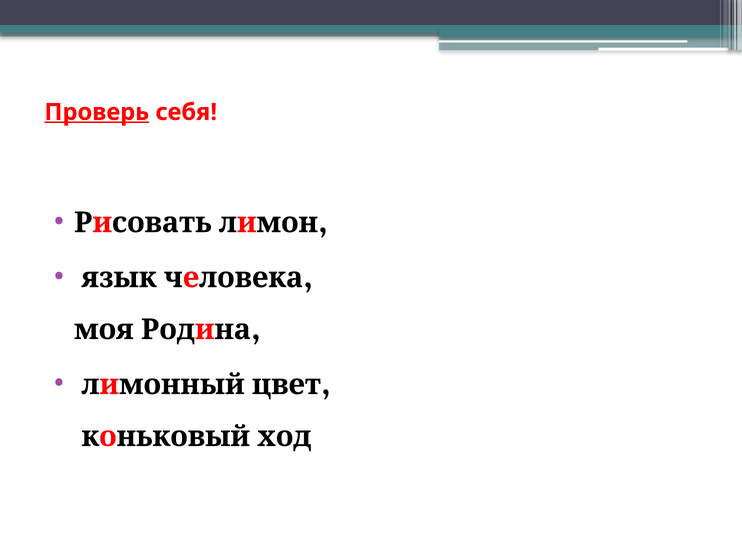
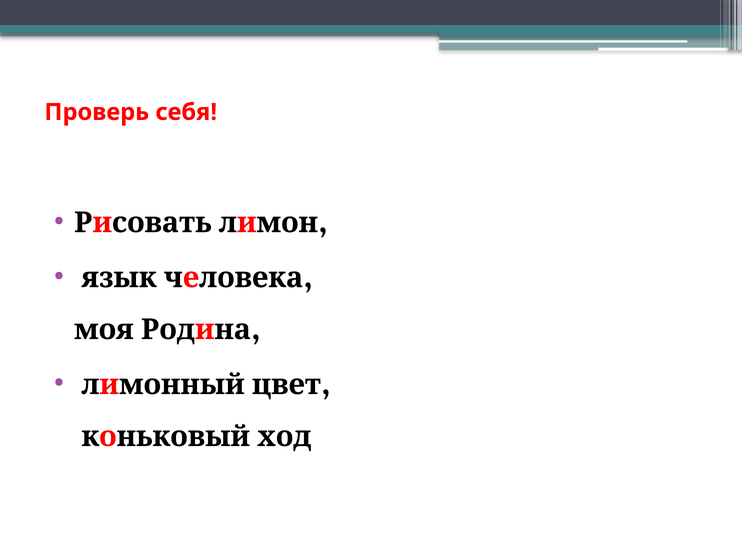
Проверь underline: present -> none
